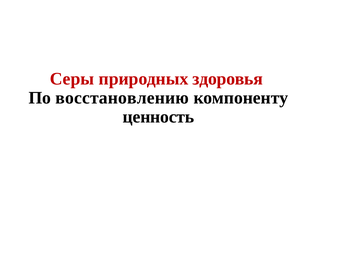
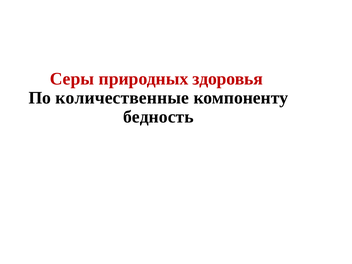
восстановлению: восстановлению -> количественные
ценность: ценность -> бедность
